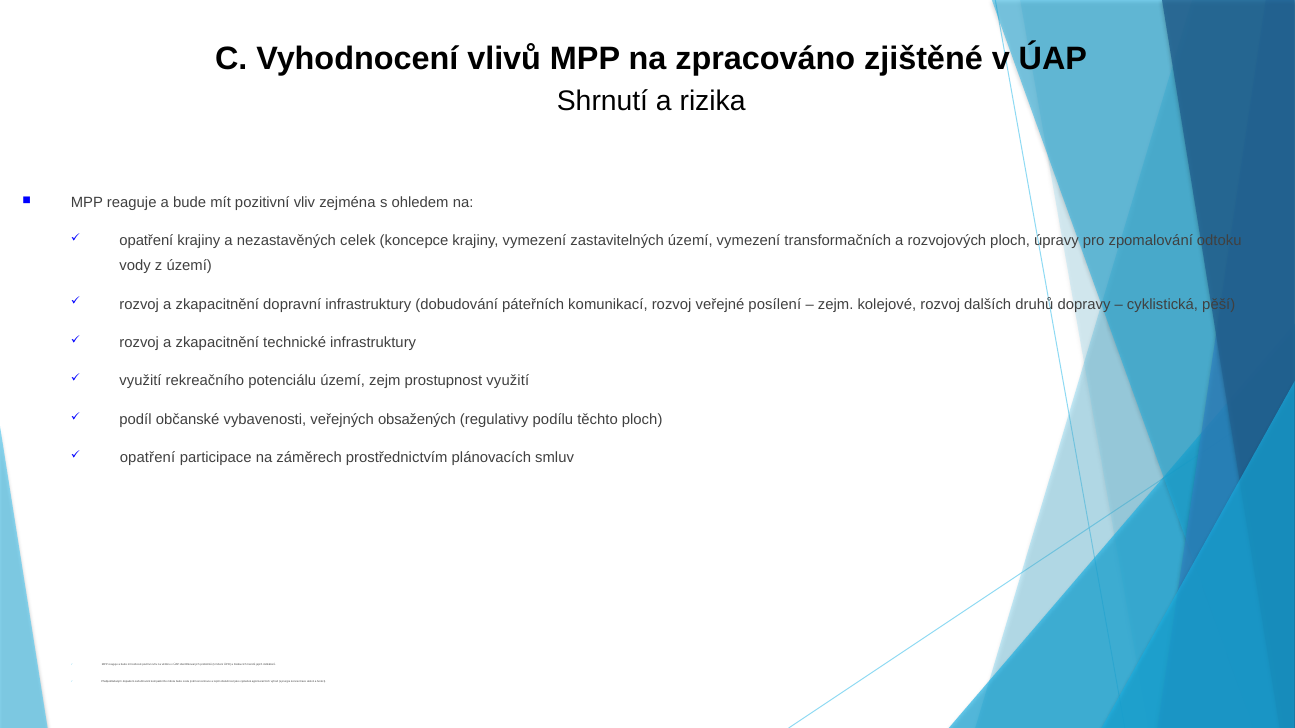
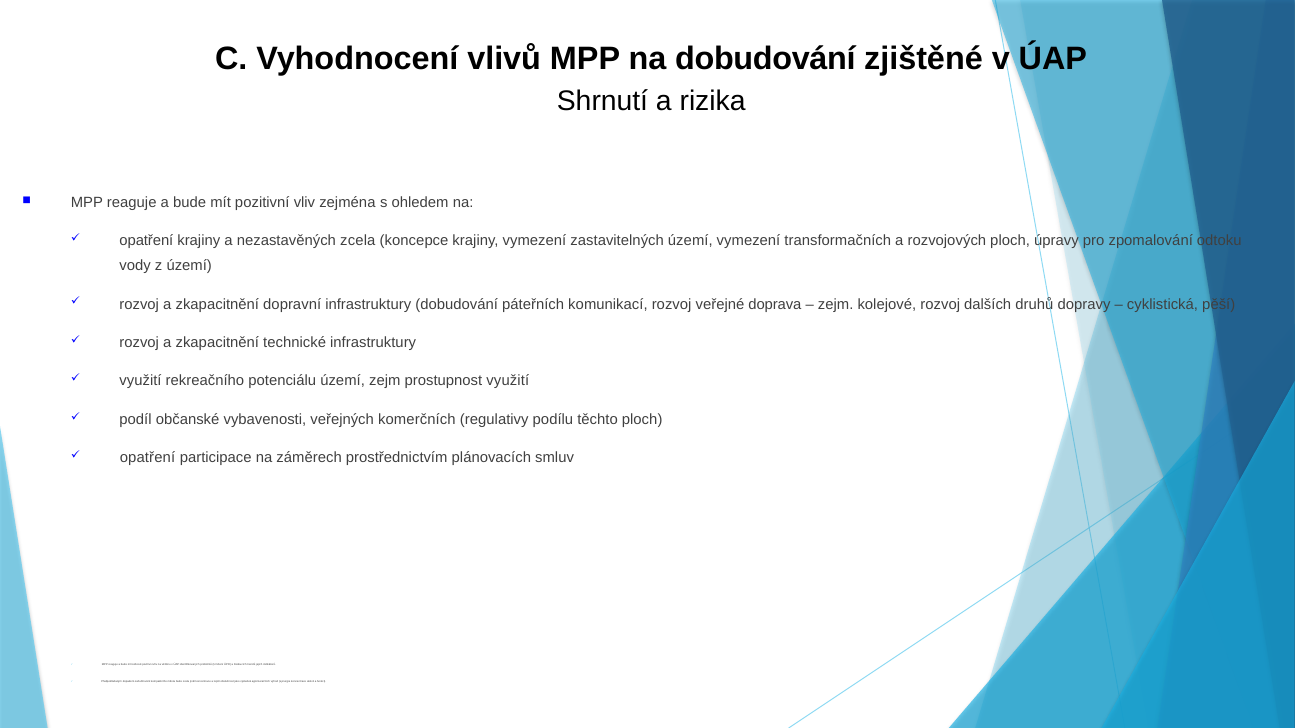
na zpracováno: zpracováno -> dobudování
nezastavěných celek: celek -> zcela
posílení: posílení -> doprava
obsažených: obsažených -> komerčních
